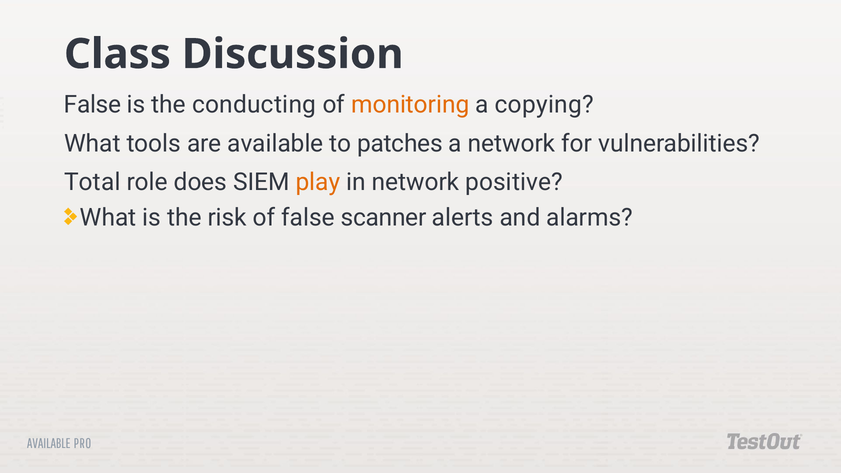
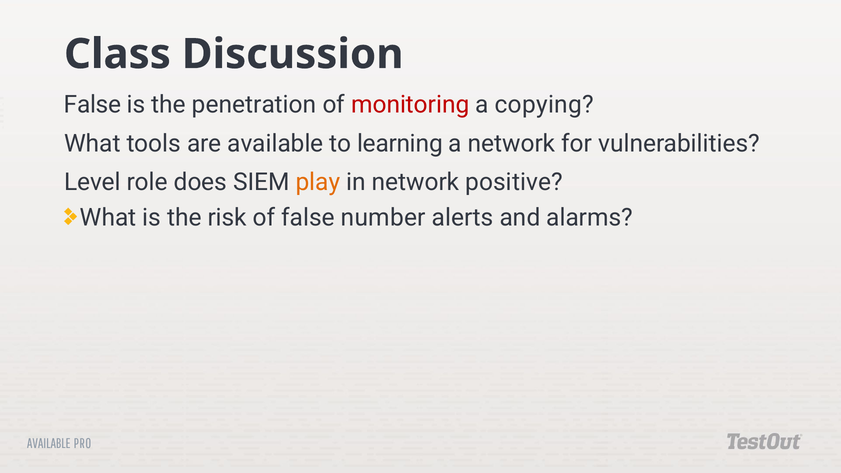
conducting: conducting -> penetration
monitoring colour: orange -> red
patches: patches -> learning
Total: Total -> Level
scanner: scanner -> number
